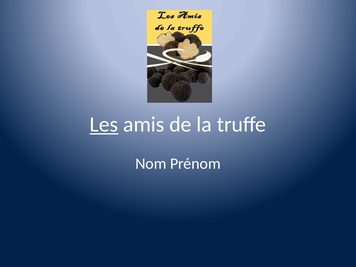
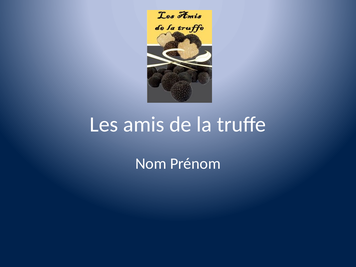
Les underline: present -> none
